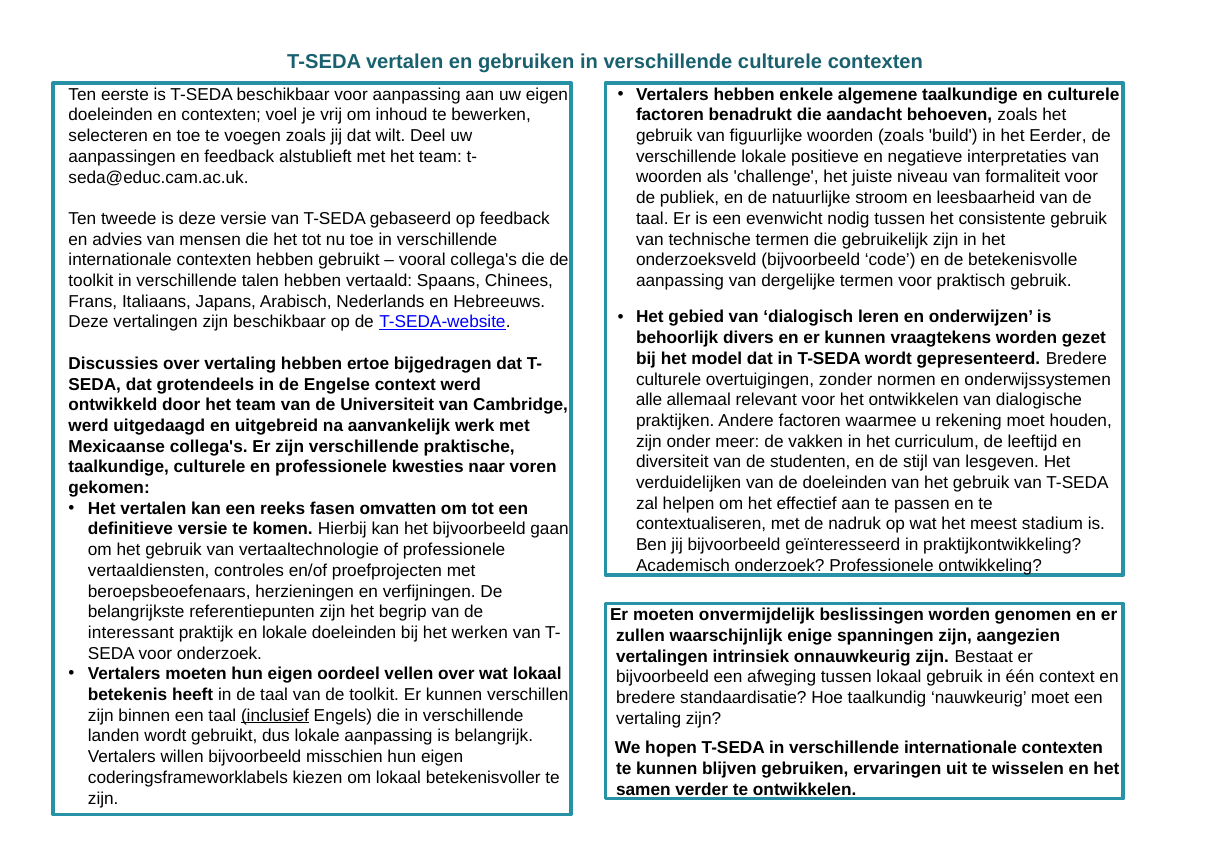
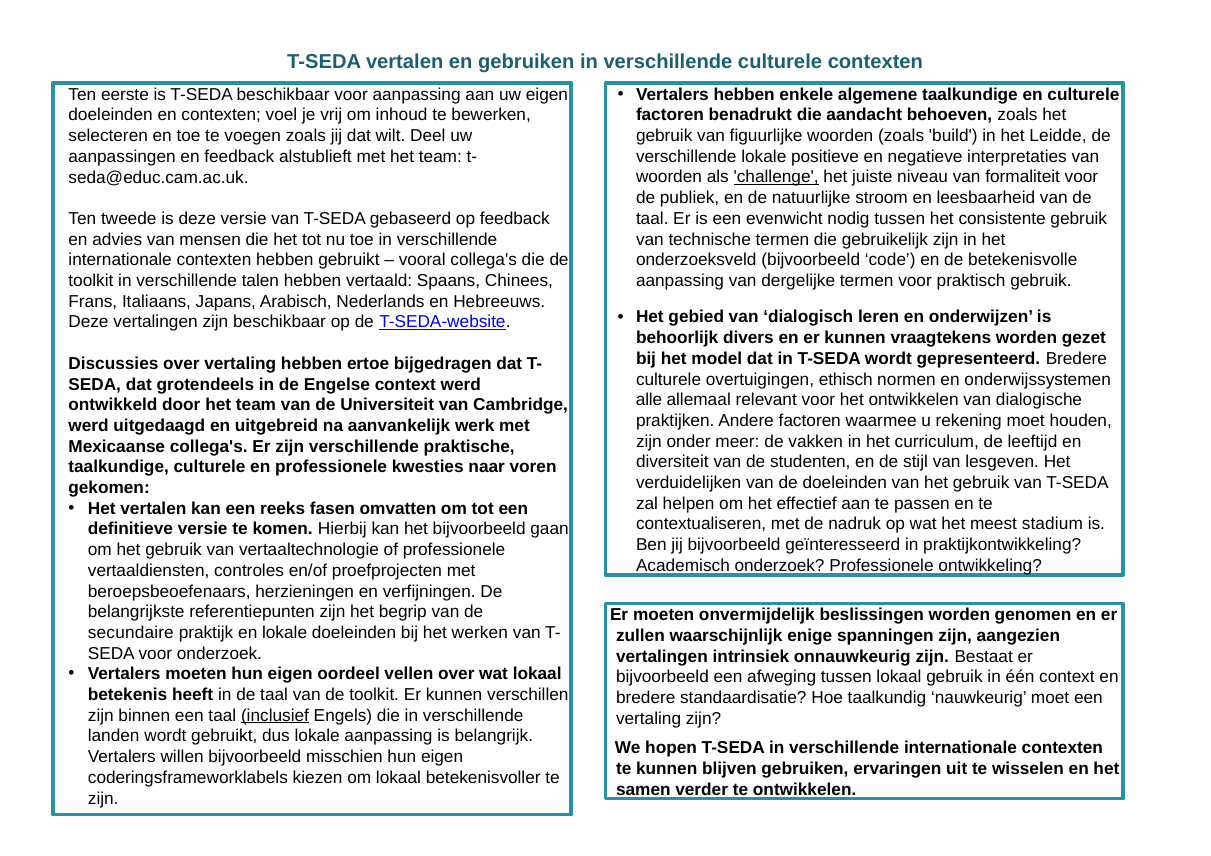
Eerder: Eerder -> Leidde
challenge underline: none -> present
zonder: zonder -> ethisch
interessant: interessant -> secundaire
